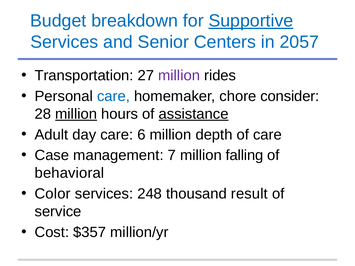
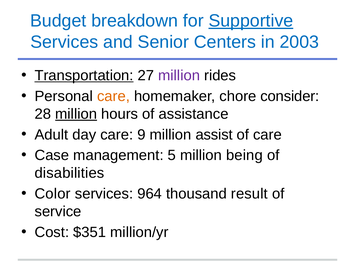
2057: 2057 -> 2003
Transportation underline: none -> present
care at (113, 96) colour: blue -> orange
assistance underline: present -> none
6: 6 -> 9
depth: depth -> assist
7: 7 -> 5
falling: falling -> being
behavioral: behavioral -> disabilities
248: 248 -> 964
$357: $357 -> $351
